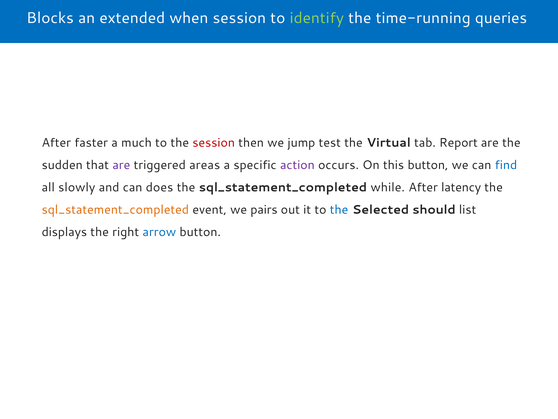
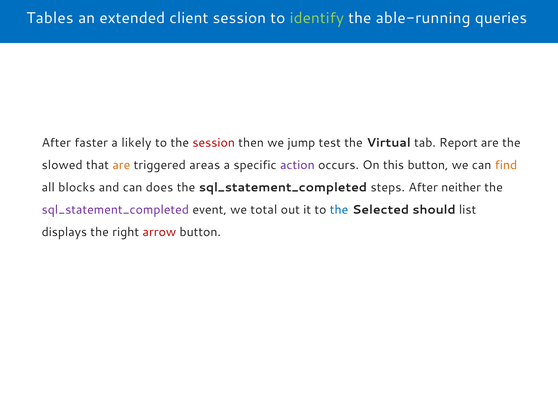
Blocks: Blocks -> Tables
when: when -> client
time-running: time-running -> able-running
much: much -> likely
sudden: sudden -> slowed
are at (121, 165) colour: purple -> orange
find colour: blue -> orange
slowly: slowly -> blocks
while: while -> steps
latency: latency -> neither
sql_statement_completed at (115, 209) colour: orange -> purple
pairs: pairs -> total
arrow colour: blue -> red
